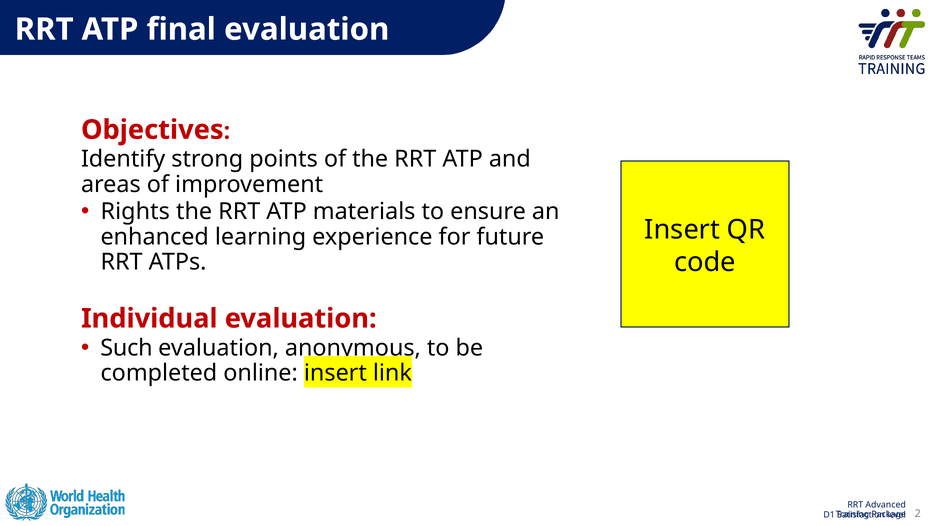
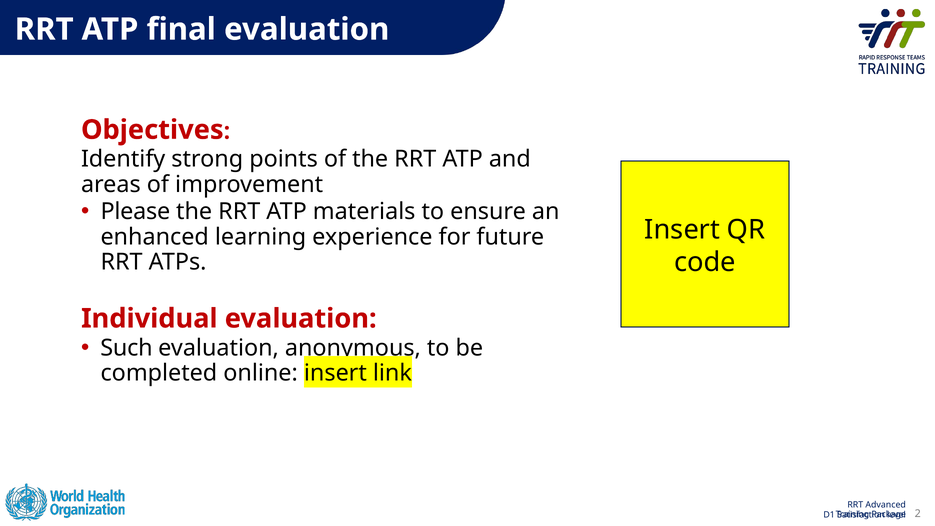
Rights: Rights -> Please
